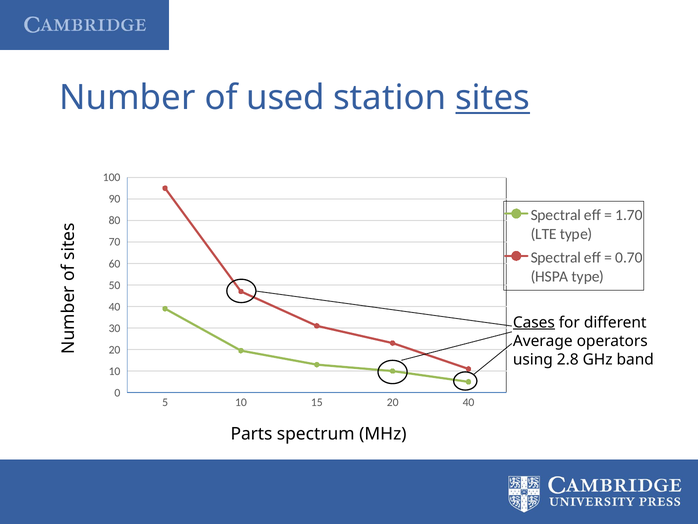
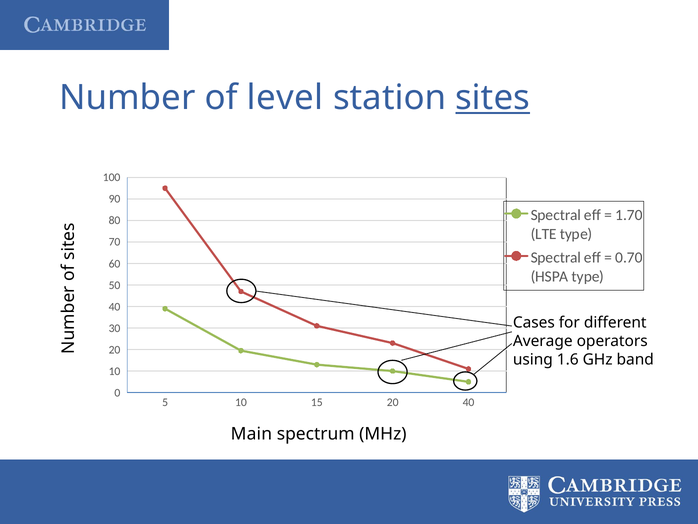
used: used -> level
Cases underline: present -> none
2.8: 2.8 -> 1.6
Parts: Parts -> Main
